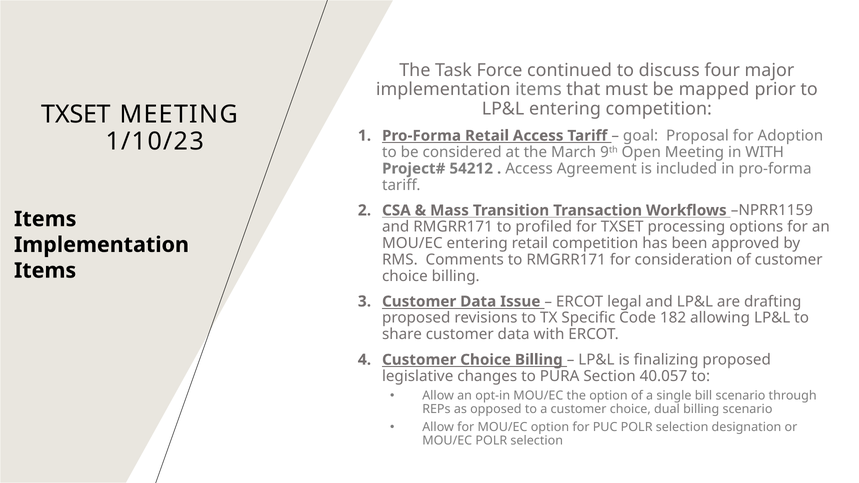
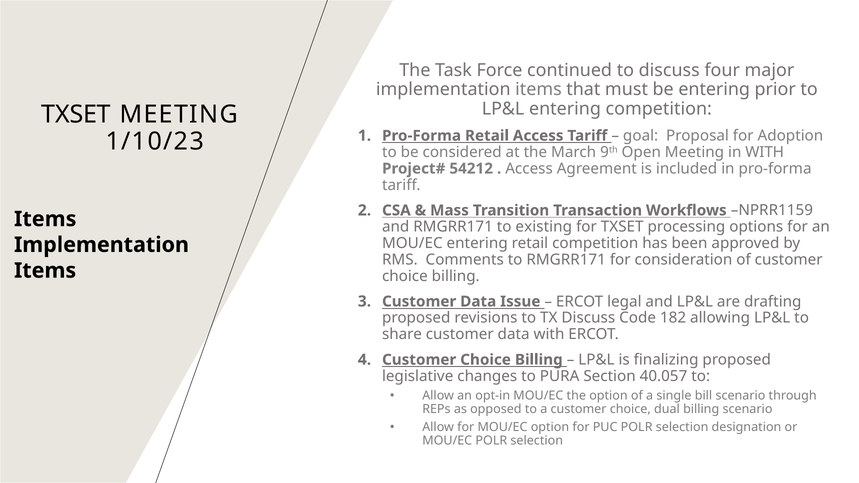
be mapped: mapped -> entering
profiled: profiled -> existing
TX Specific: Specific -> Discuss
